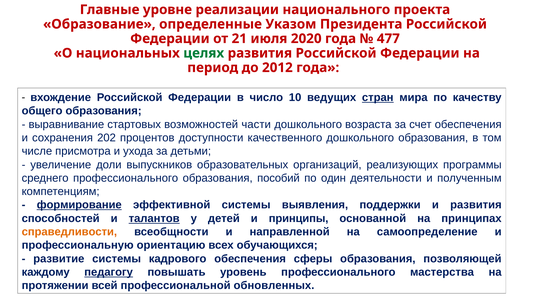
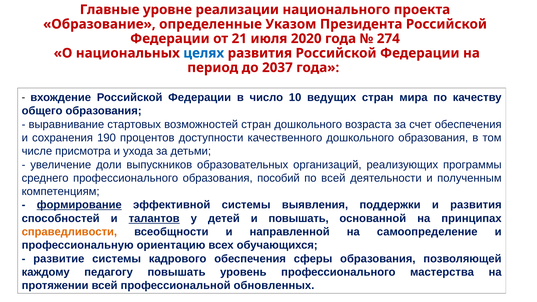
477: 477 -> 274
целях colour: green -> blue
2012: 2012 -> 2037
стран at (378, 98) underline: present -> none
возможностей части: части -> стран
202: 202 -> 190
по один: один -> всей
и принципы: принципы -> повышать
педагогу underline: present -> none
